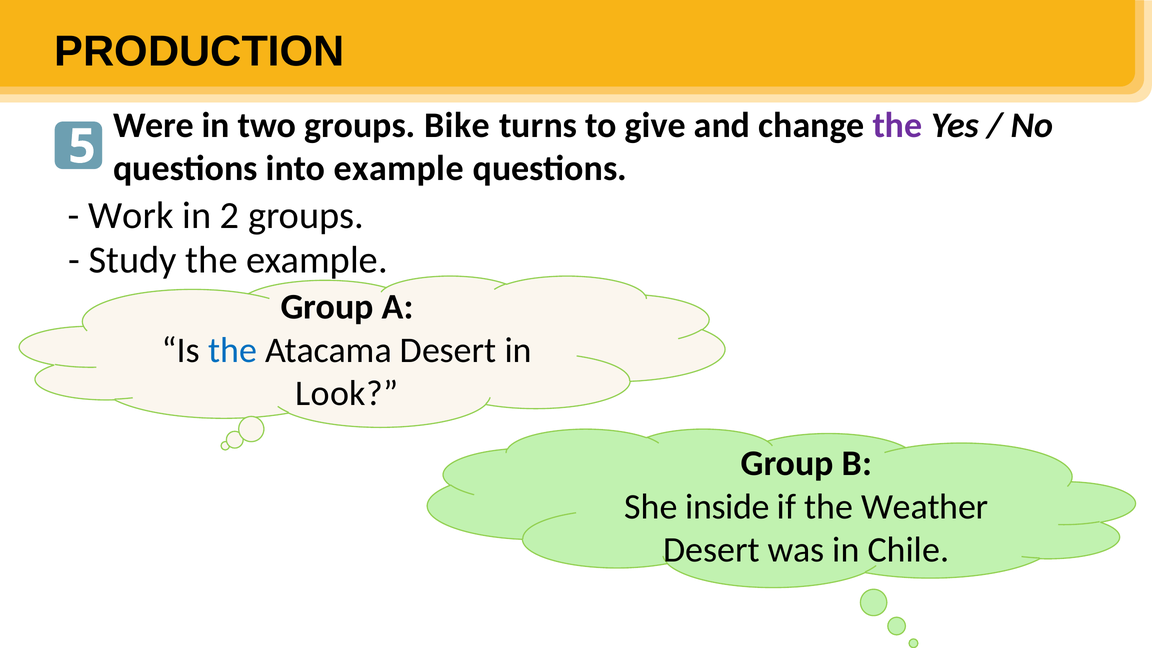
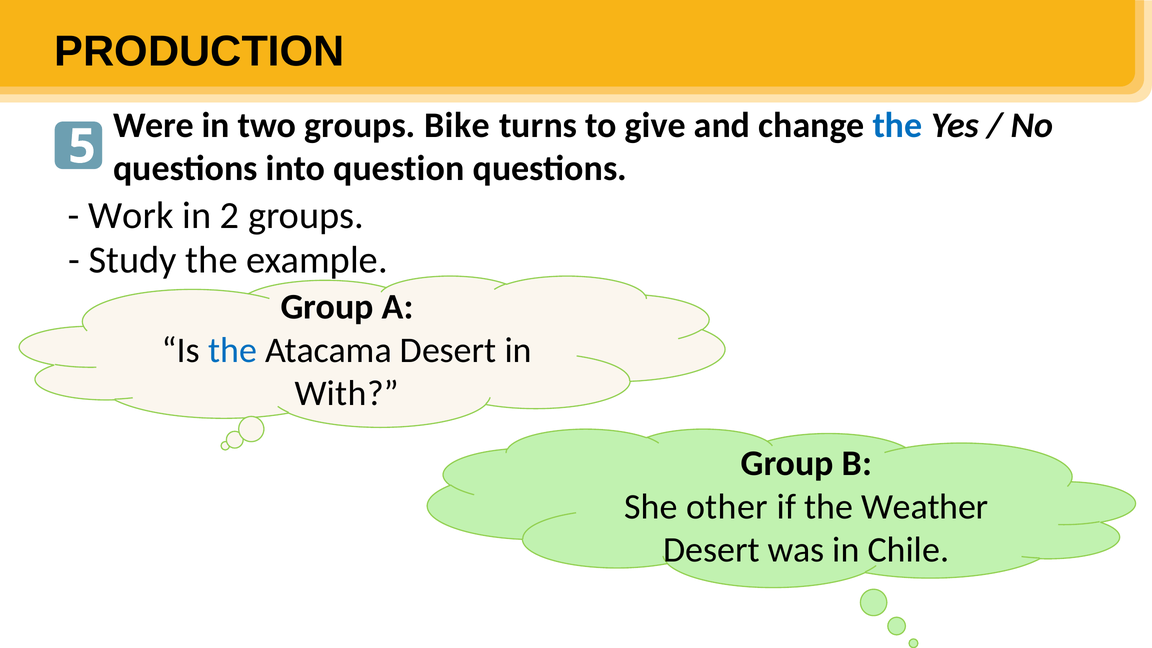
the at (897, 125) colour: purple -> blue
into example: example -> question
Look: Look -> With
inside: inside -> other
